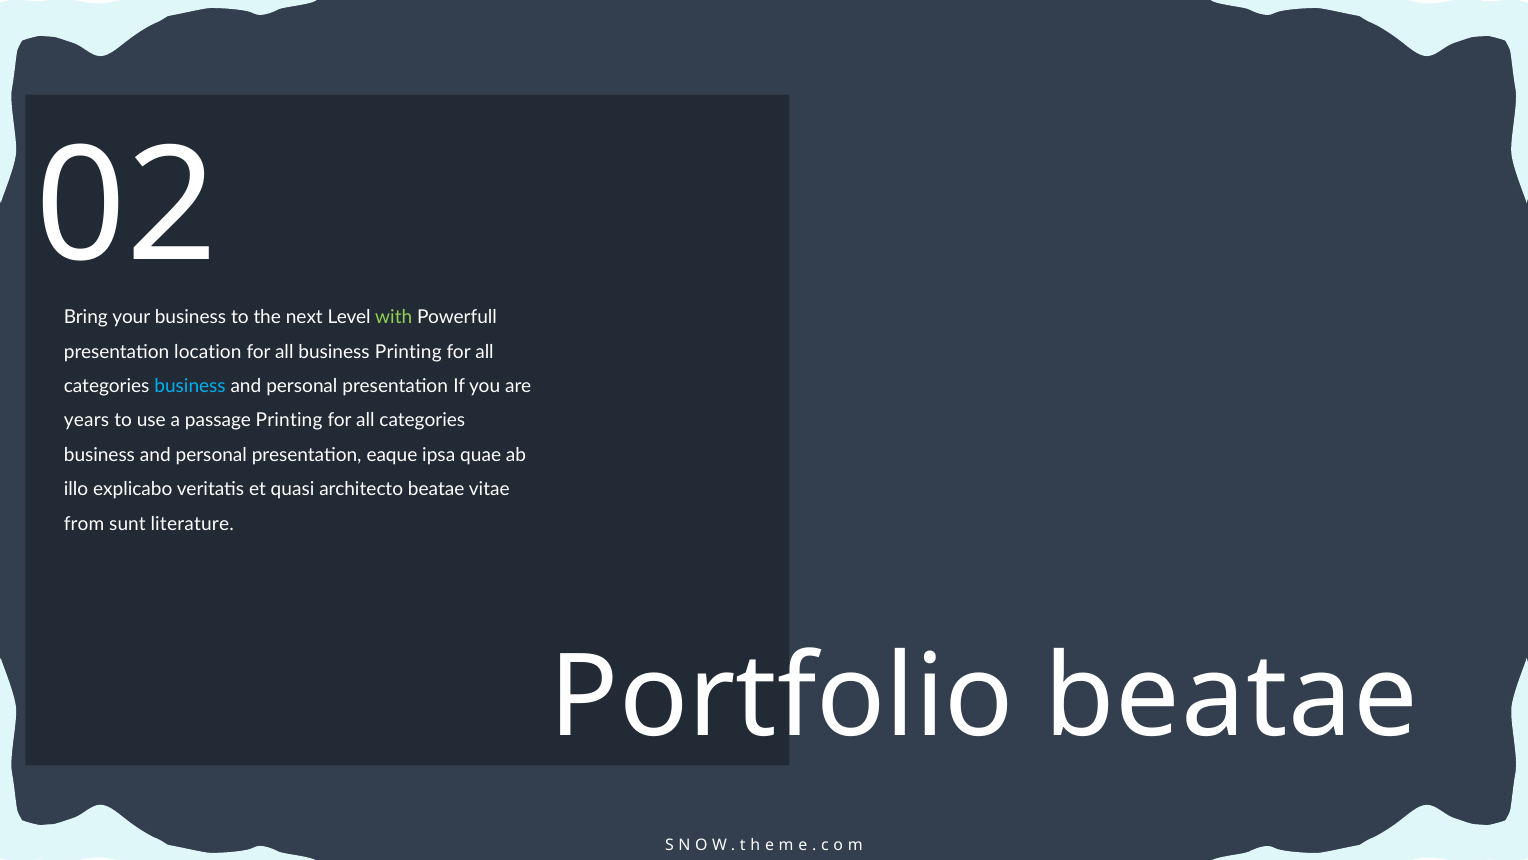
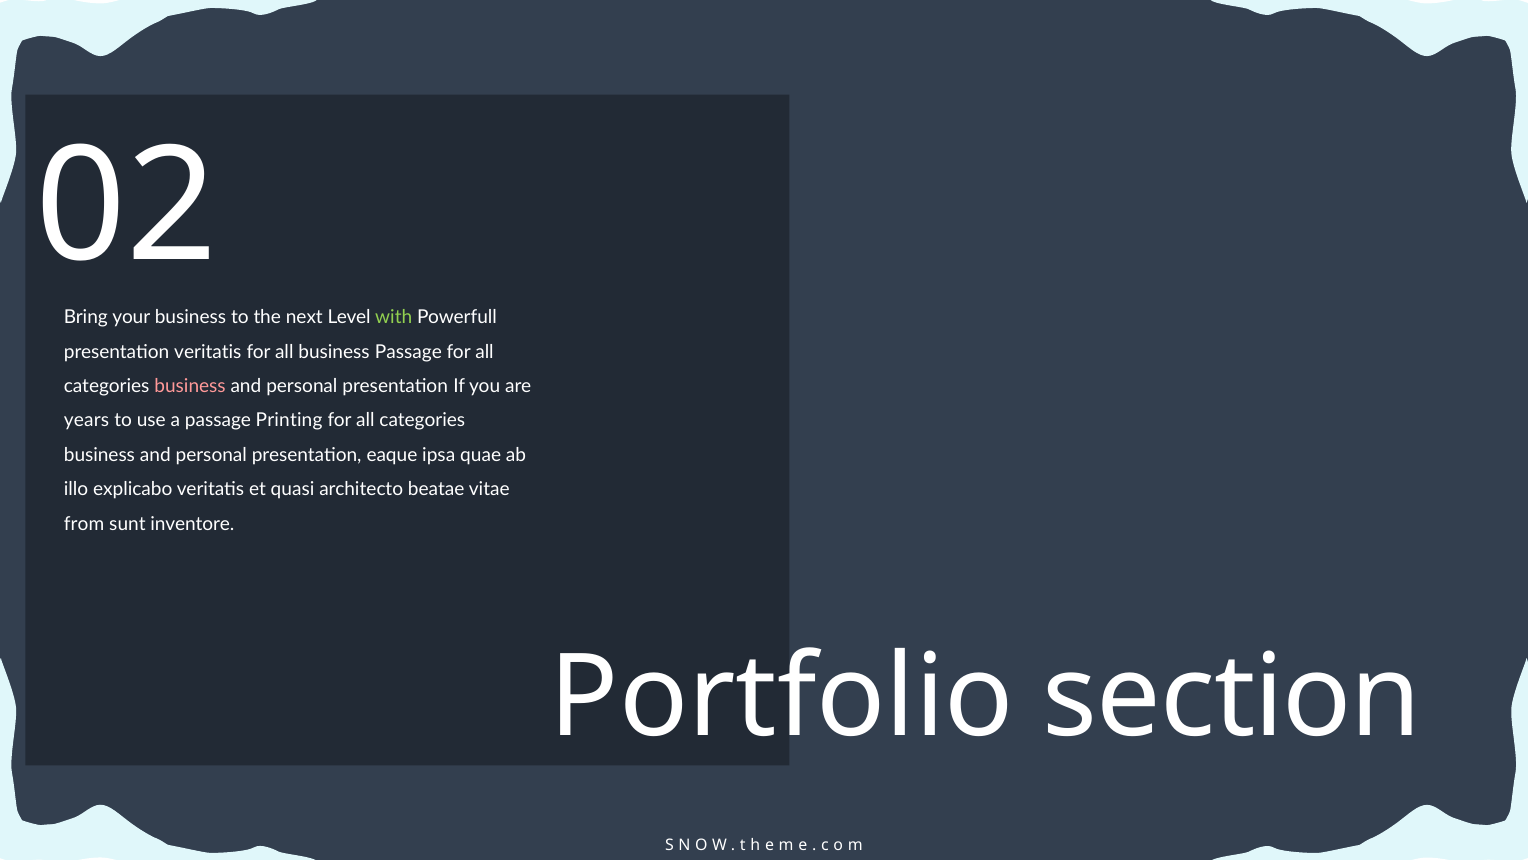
presentation location: location -> veritatis
business Printing: Printing -> Passage
business at (190, 386) colour: light blue -> pink
literature: literature -> inventore
Portfolio beatae: beatae -> section
